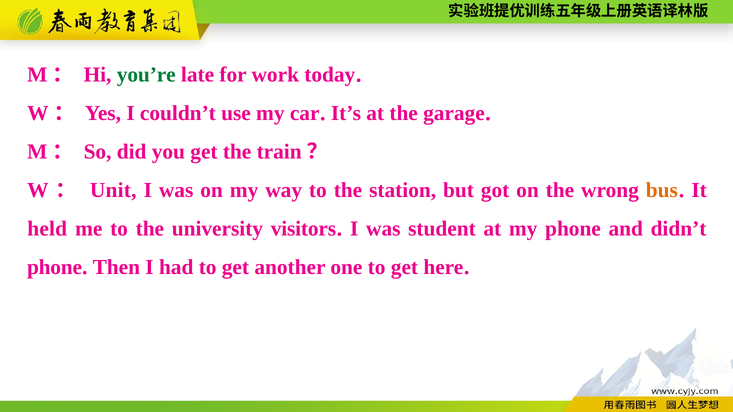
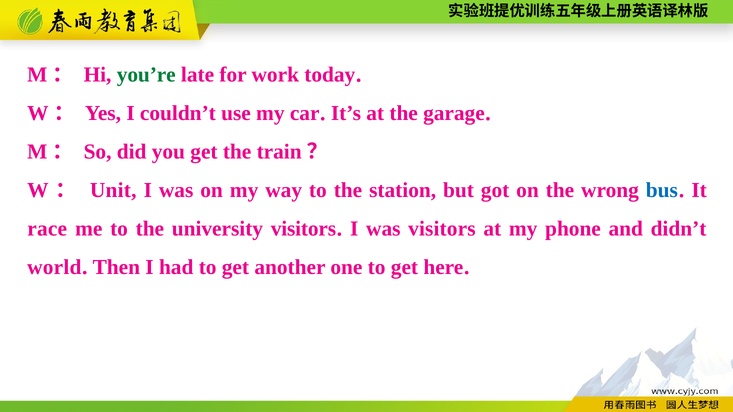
bus colour: orange -> blue
held: held -> race
was student: student -> visitors
phone at (55, 267): phone -> world
